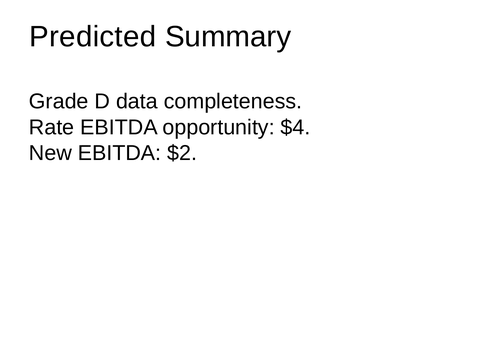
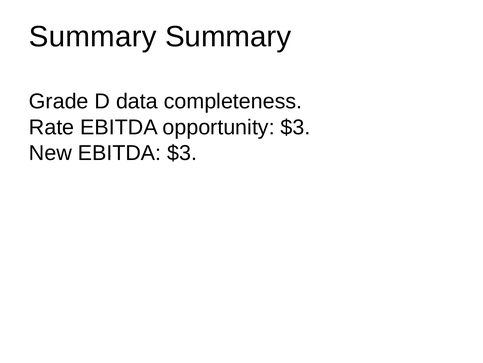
Predicted at (93, 37): Predicted -> Summary
opportunity $4: $4 -> $3
EBITDA $2: $2 -> $3
